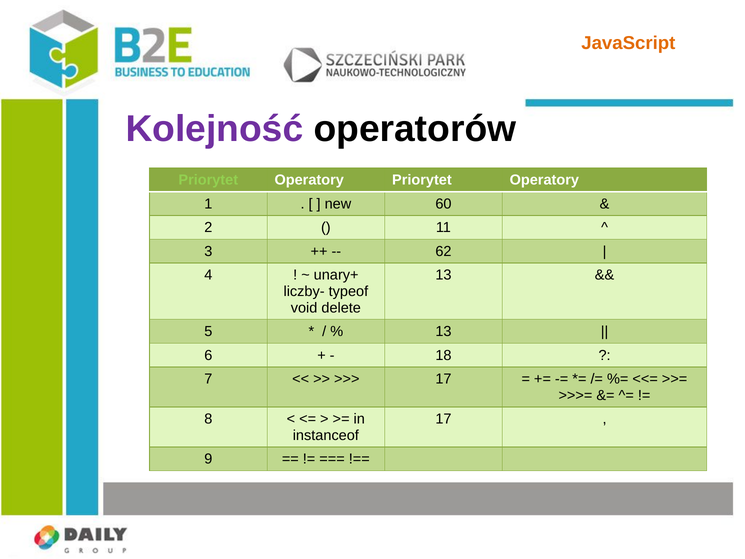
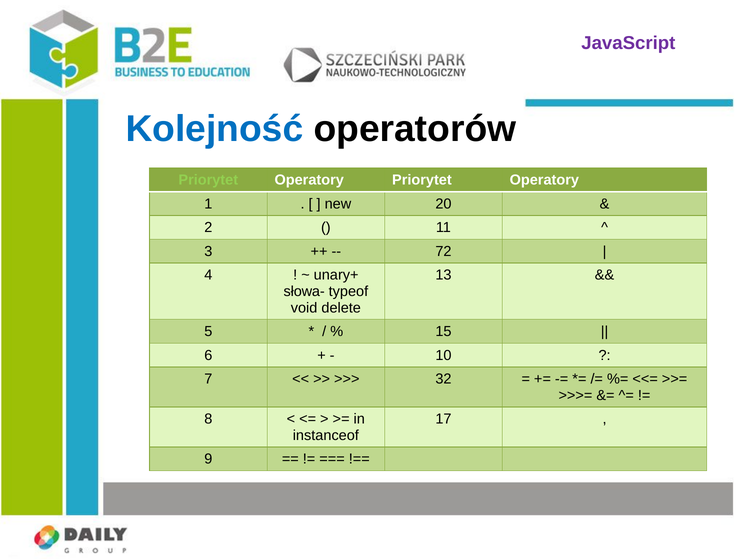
JavaScript colour: orange -> purple
Kolejność colour: purple -> blue
60: 60 -> 20
62: 62 -> 72
liczby-: liczby- -> słowa-
13 at (443, 331): 13 -> 15
18: 18 -> 10
17 at (443, 379): 17 -> 32
